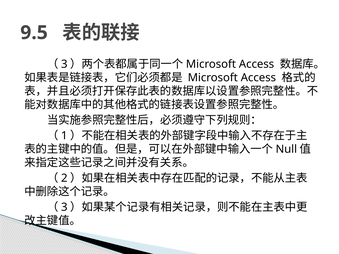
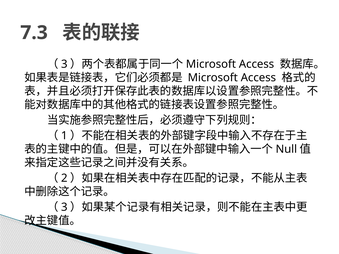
9.5: 9.5 -> 7.3
